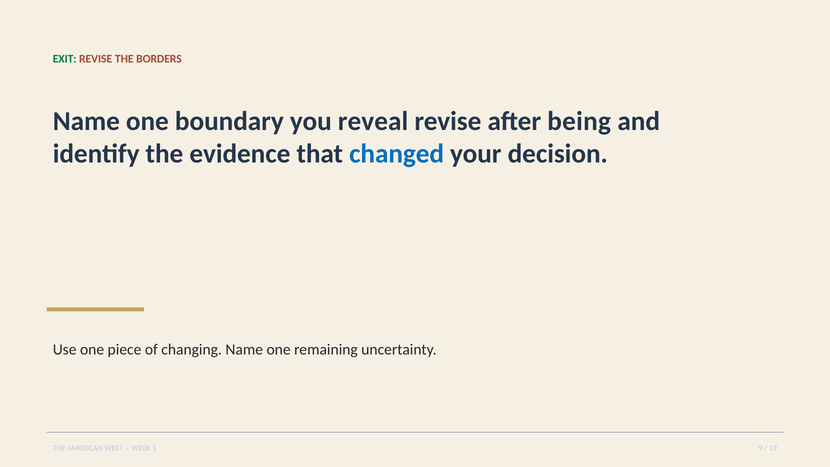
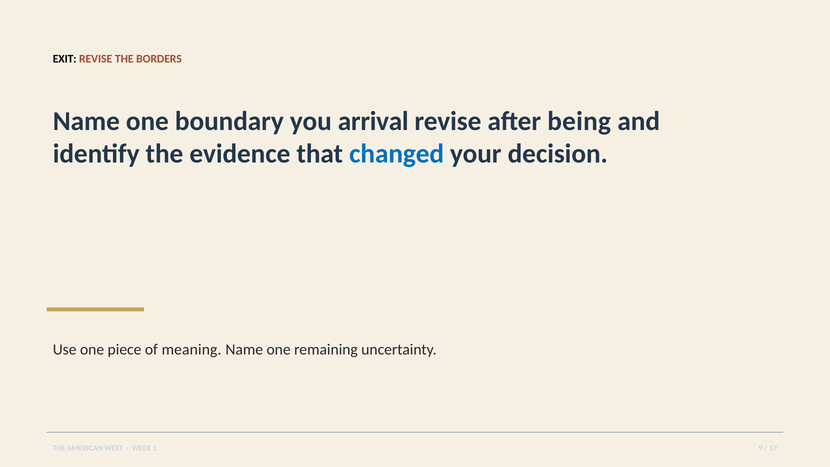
EXIT colour: green -> black
reveal: reveal -> arrival
changing: changing -> meaning
